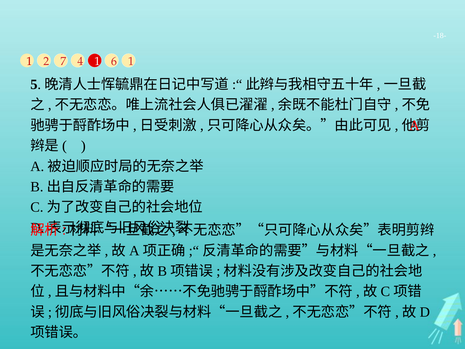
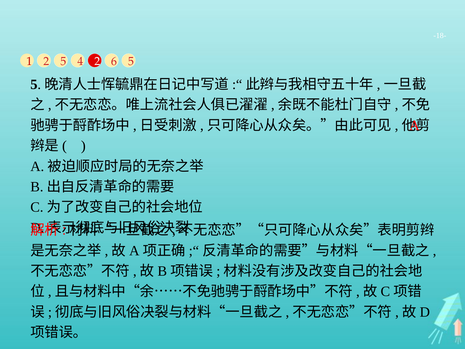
2 7: 7 -> 5
4 1: 1 -> 2
6 1: 1 -> 5
